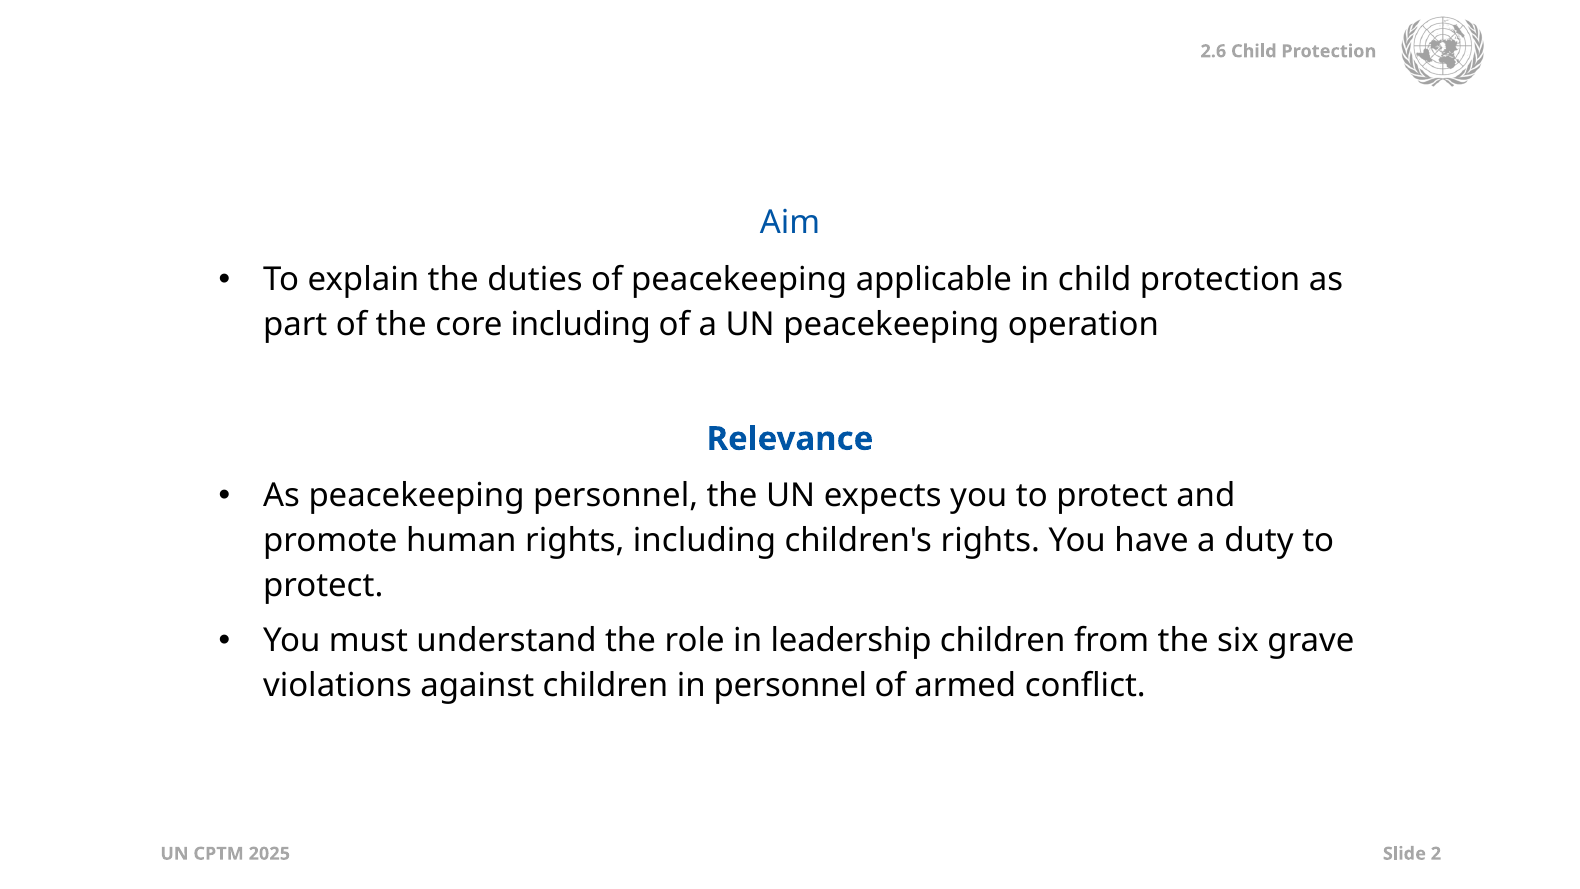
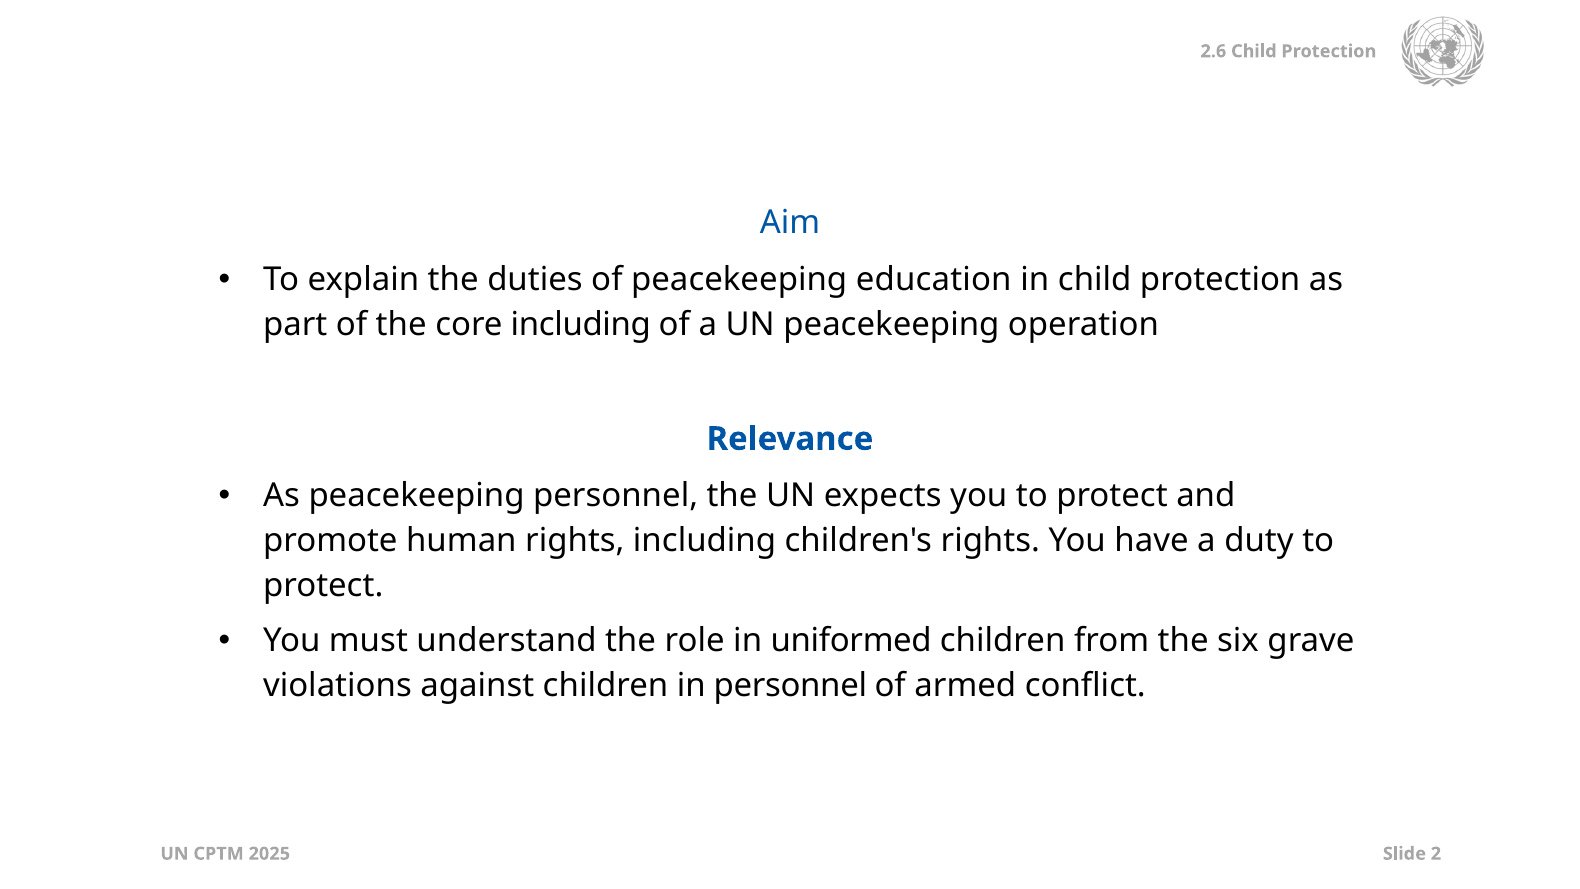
applicable: applicable -> education
leadership: leadership -> uniformed
